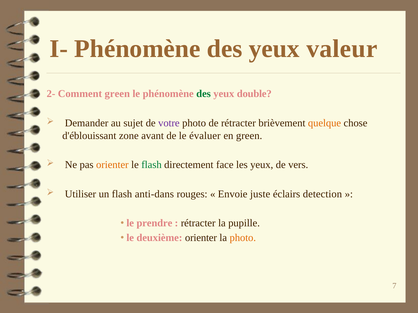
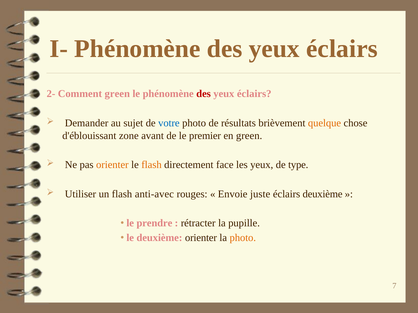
valeur at (342, 49): valeur -> éclairs
des at (204, 94) colour: green -> red
double at (254, 94): double -> éclairs
votre colour: purple -> blue
de rétracter: rétracter -> résultats
évaluer: évaluer -> premier
flash at (152, 165) colour: green -> orange
vers: vers -> type
anti-dans: anti-dans -> anti-avec
éclairs detection: detection -> deuxième
